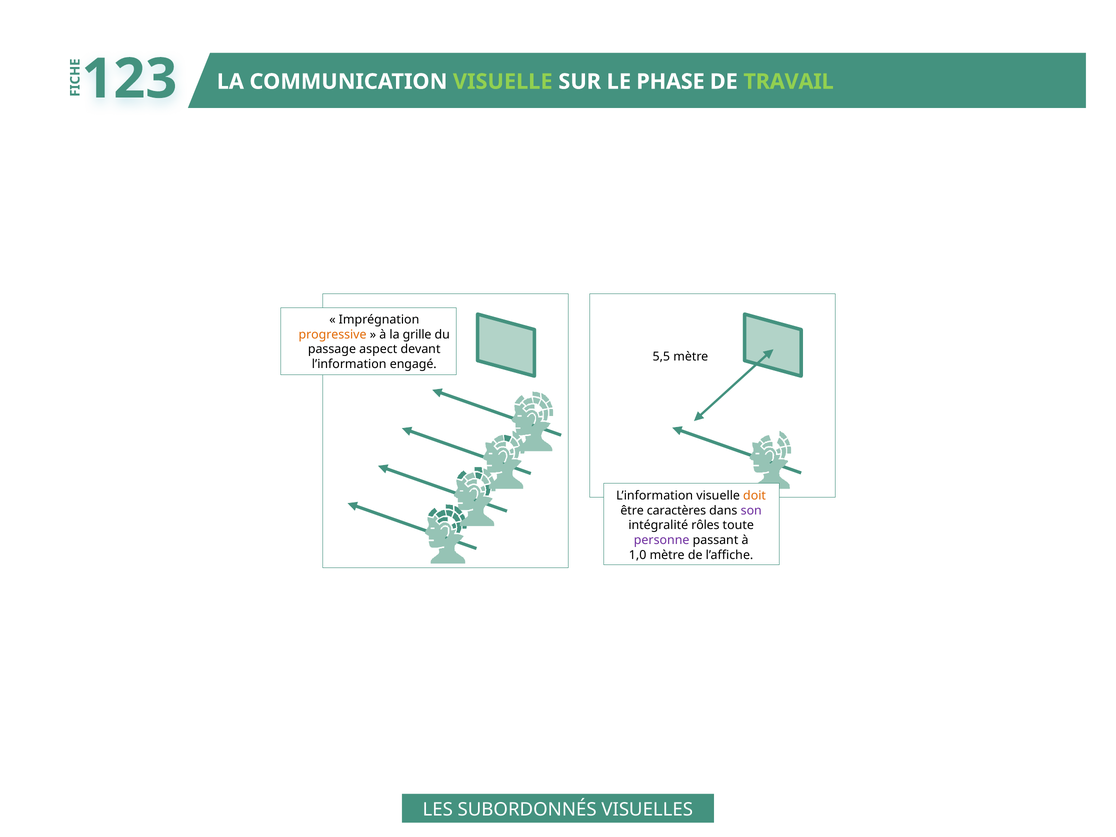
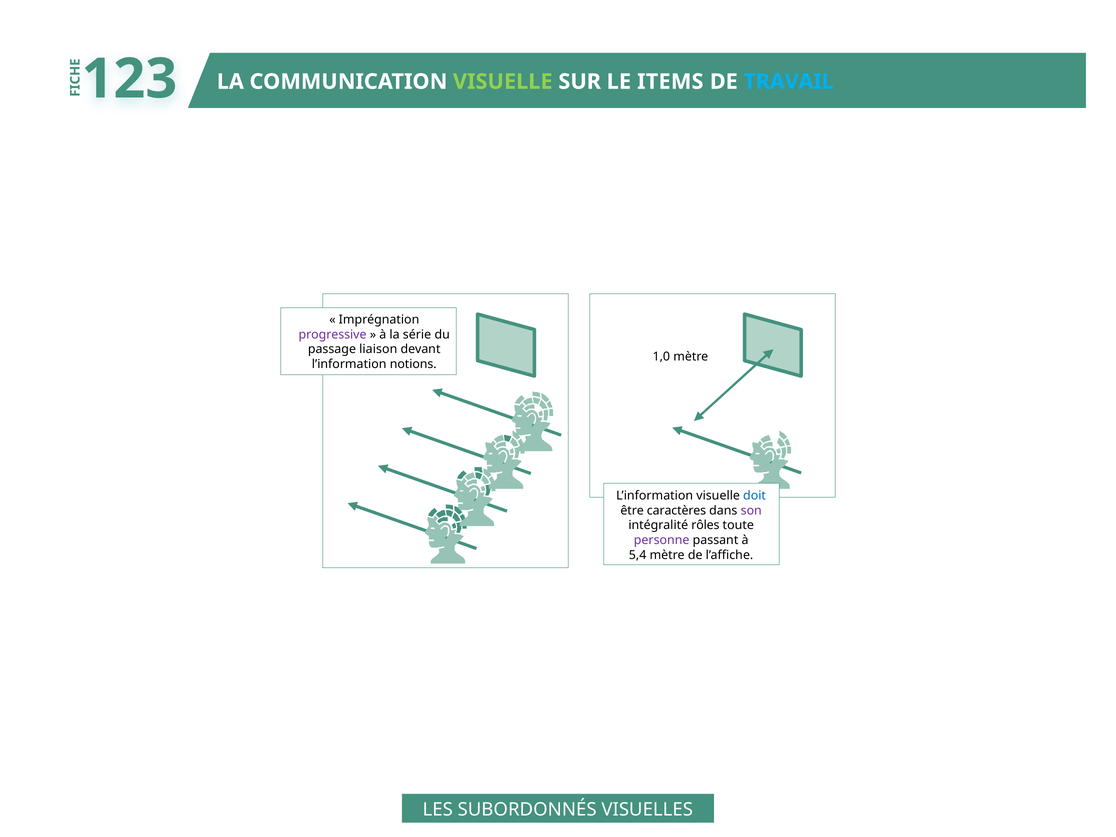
PHASE: PHASE -> ITEMS
TRAVAIL colour: light green -> light blue
progressive colour: orange -> purple
grille: grille -> série
aspect: aspect -> liaison
5,5: 5,5 -> 1,0
engagé: engagé -> notions
doit colour: orange -> blue
1,0: 1,0 -> 5,4
